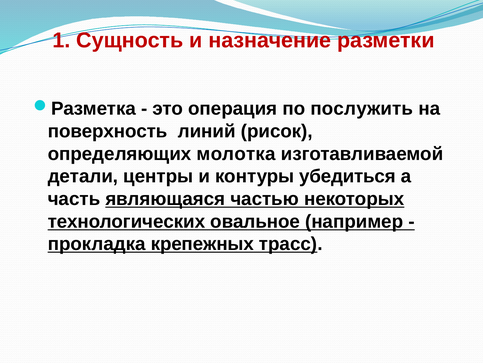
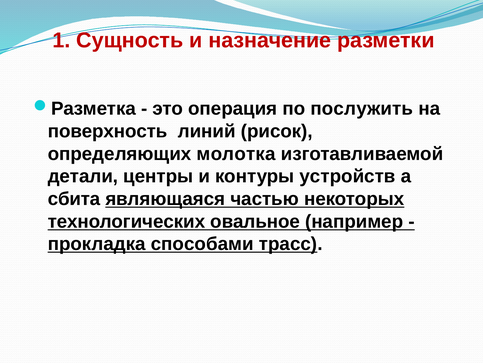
убедиться: убедиться -> устройств
часть: часть -> сбита
крепежных: крепежных -> способами
